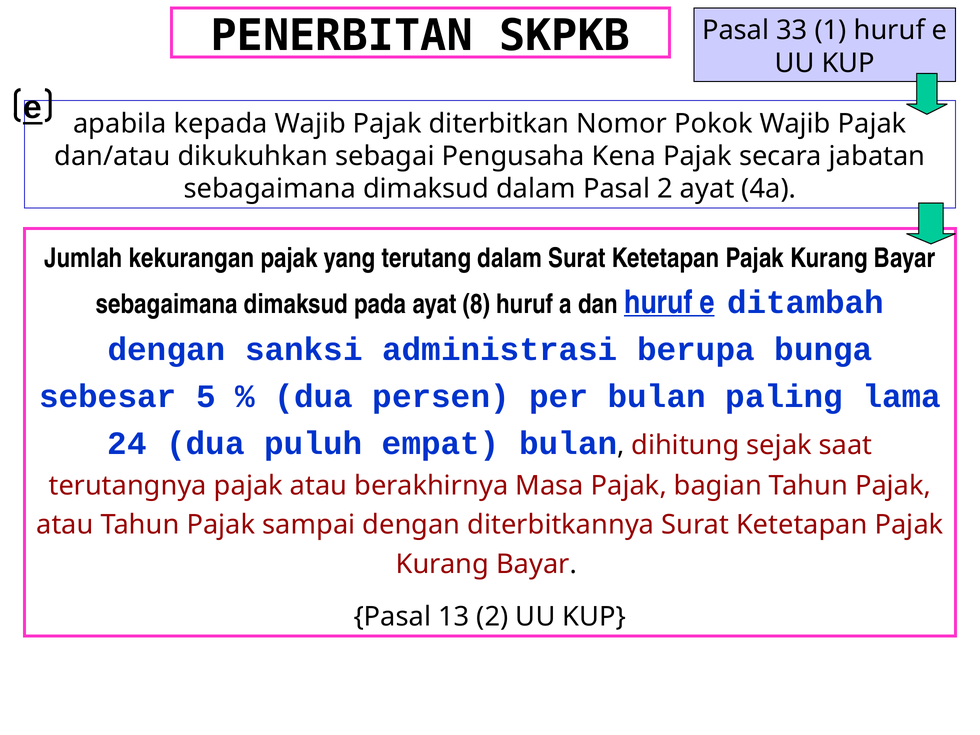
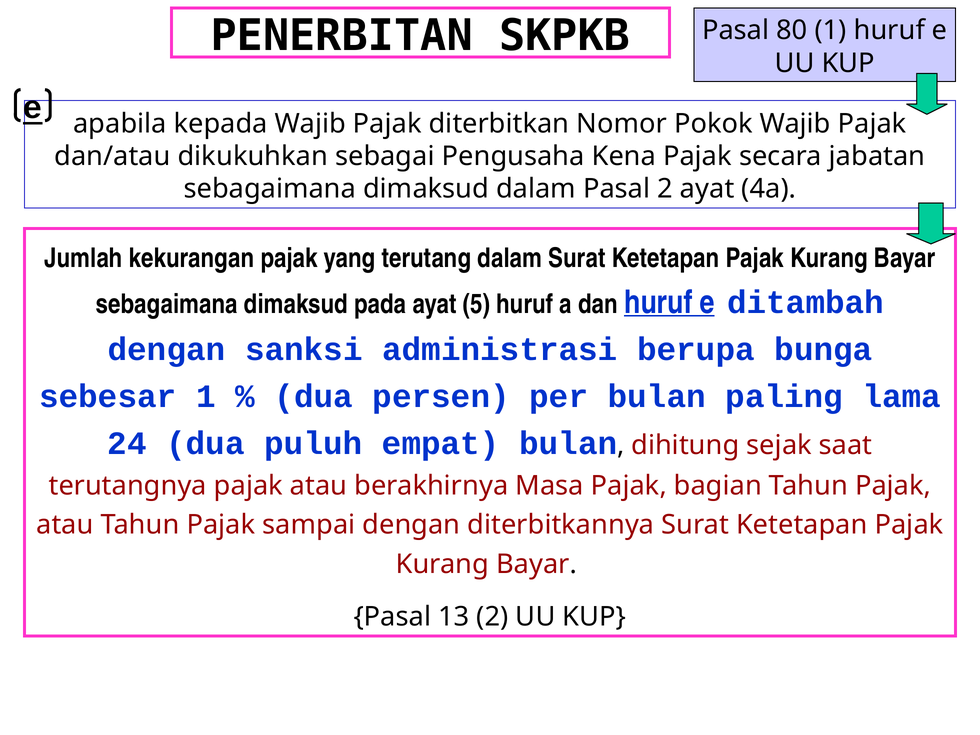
33: 33 -> 80
8: 8 -> 5
sebesar 5: 5 -> 1
